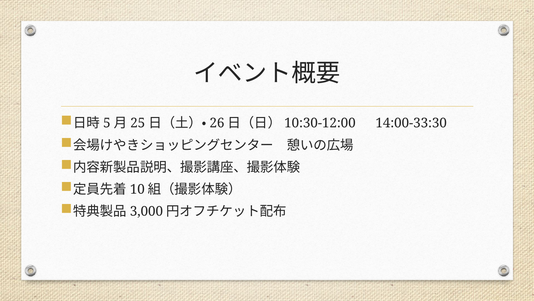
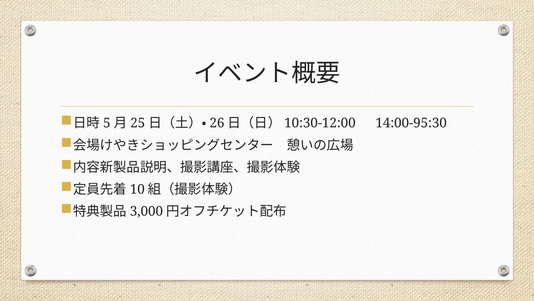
14:00-33:30: 14:00-33:30 -> 14:00-95:30
